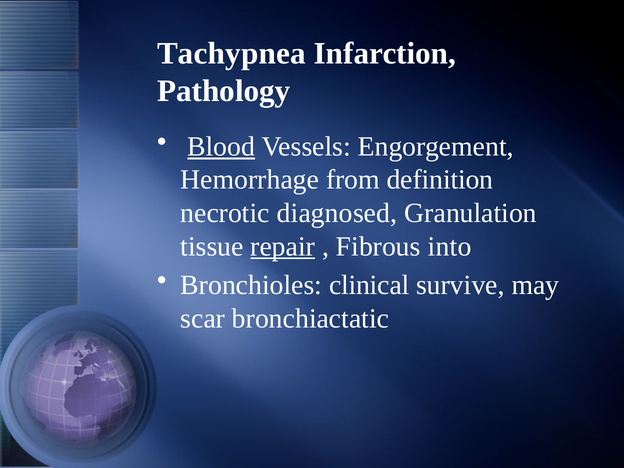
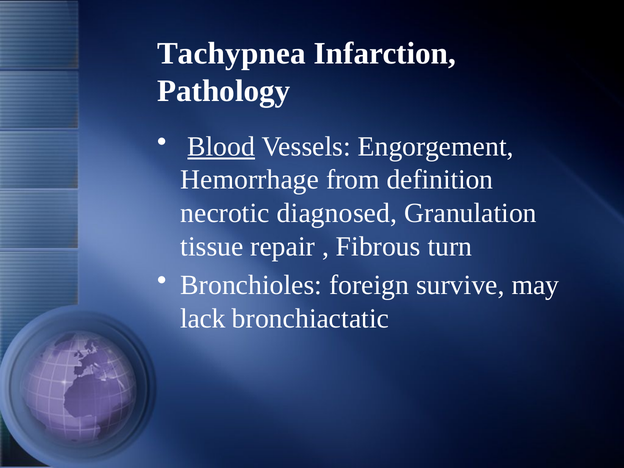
repair underline: present -> none
into: into -> turn
clinical: clinical -> foreign
scar: scar -> lack
